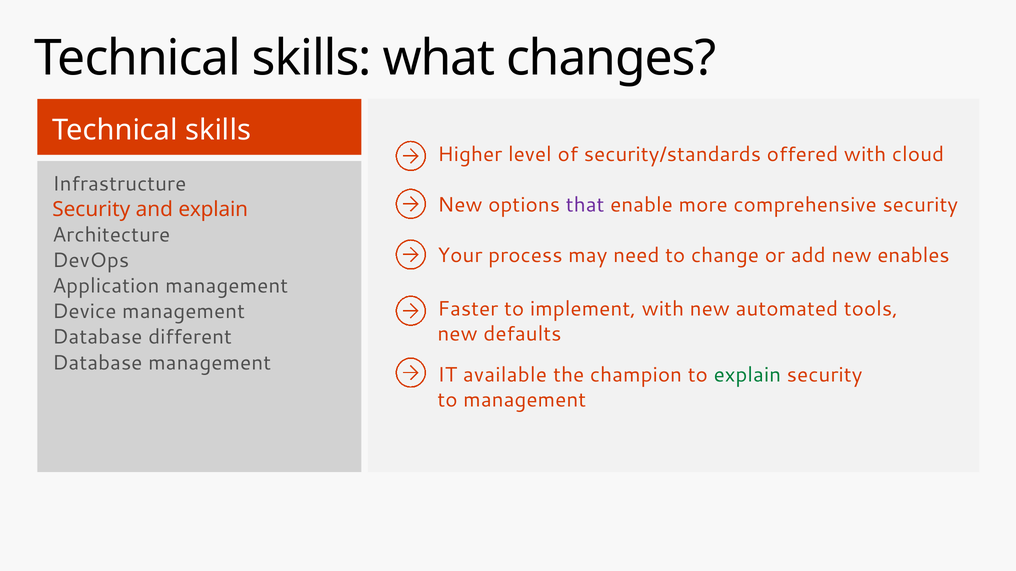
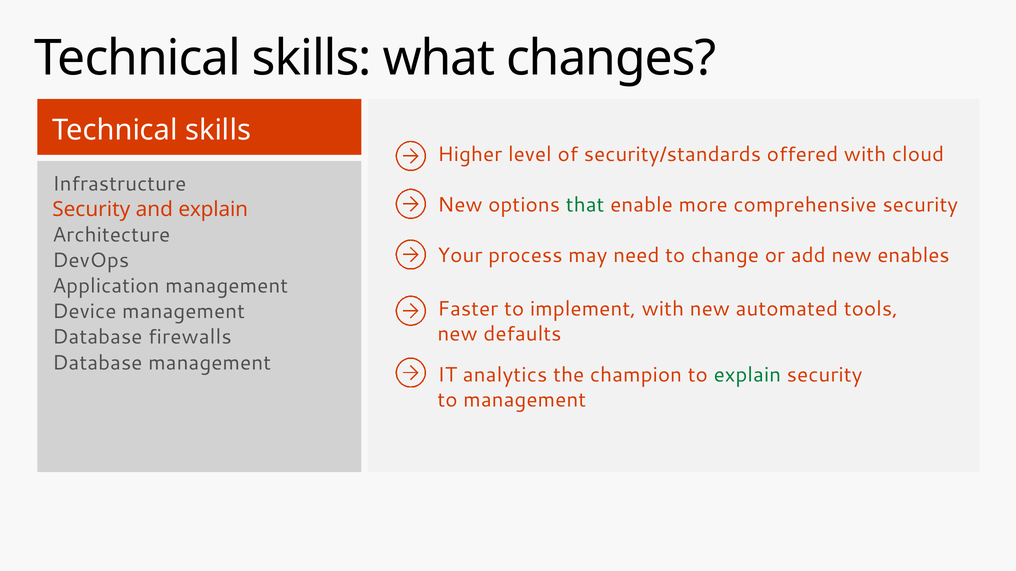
that colour: purple -> green
different: different -> firewalls
available: available -> analytics
